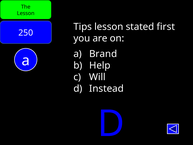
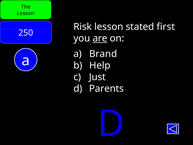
Tips: Tips -> Risk
are underline: none -> present
Will: Will -> Just
Instead: Instead -> Parents
